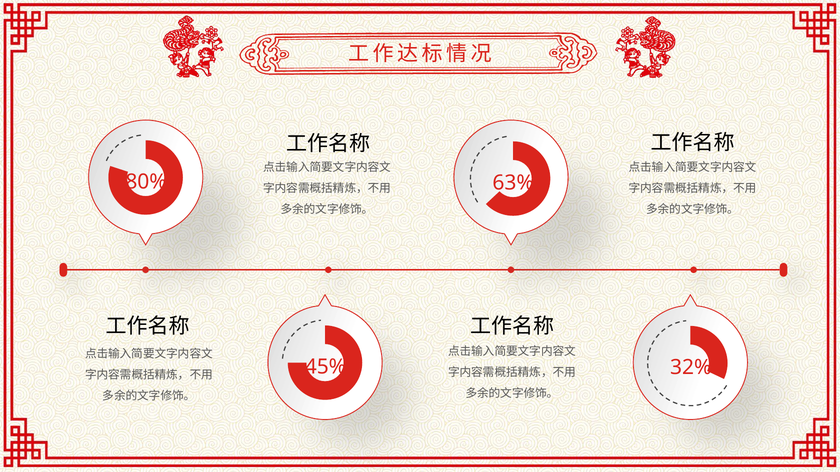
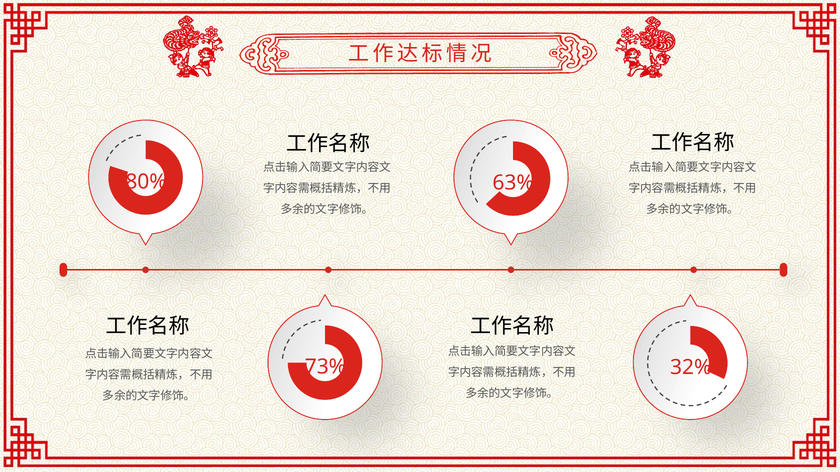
45%: 45% -> 73%
